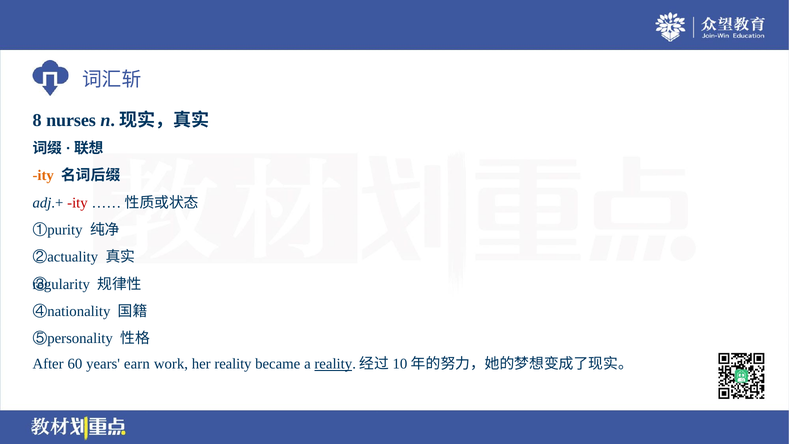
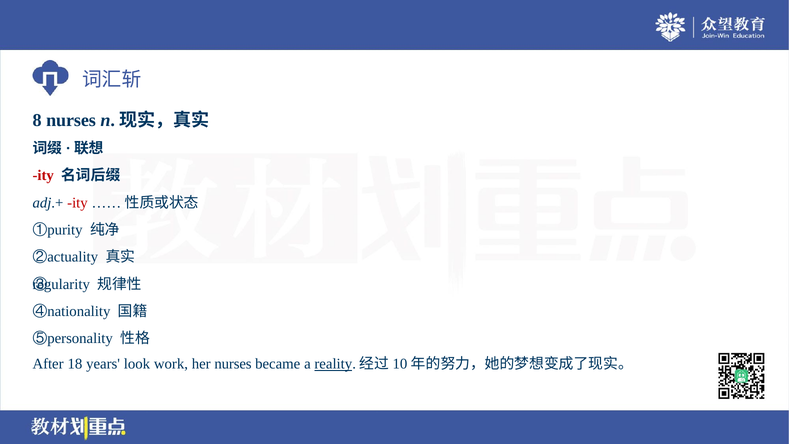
ity at (43, 176) colour: orange -> red
60: 60 -> 18
earn: earn -> look
her reality: reality -> nurses
